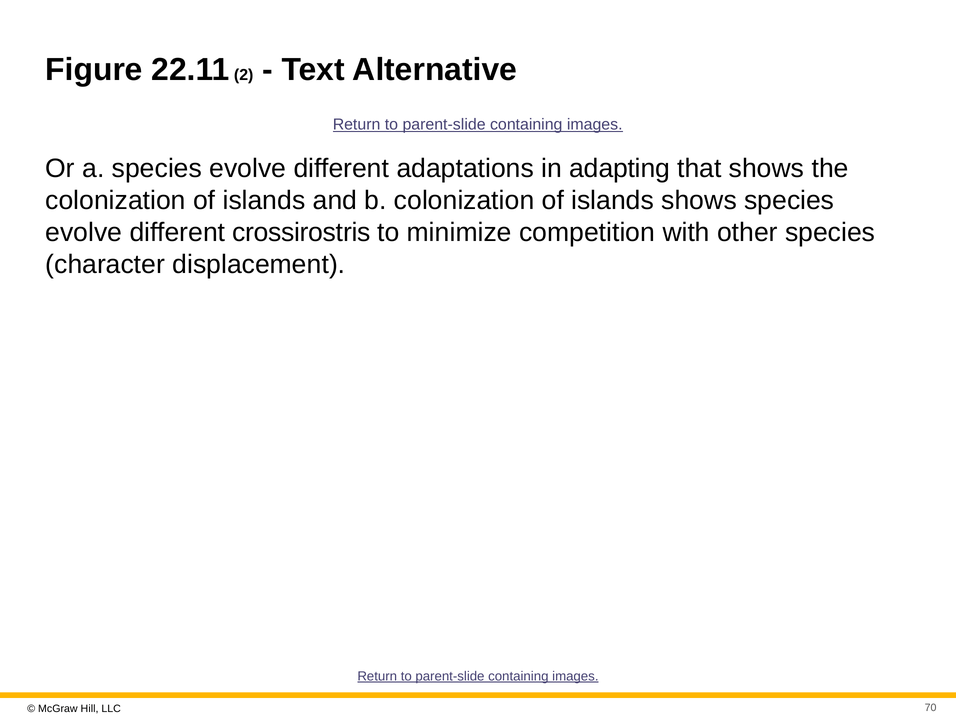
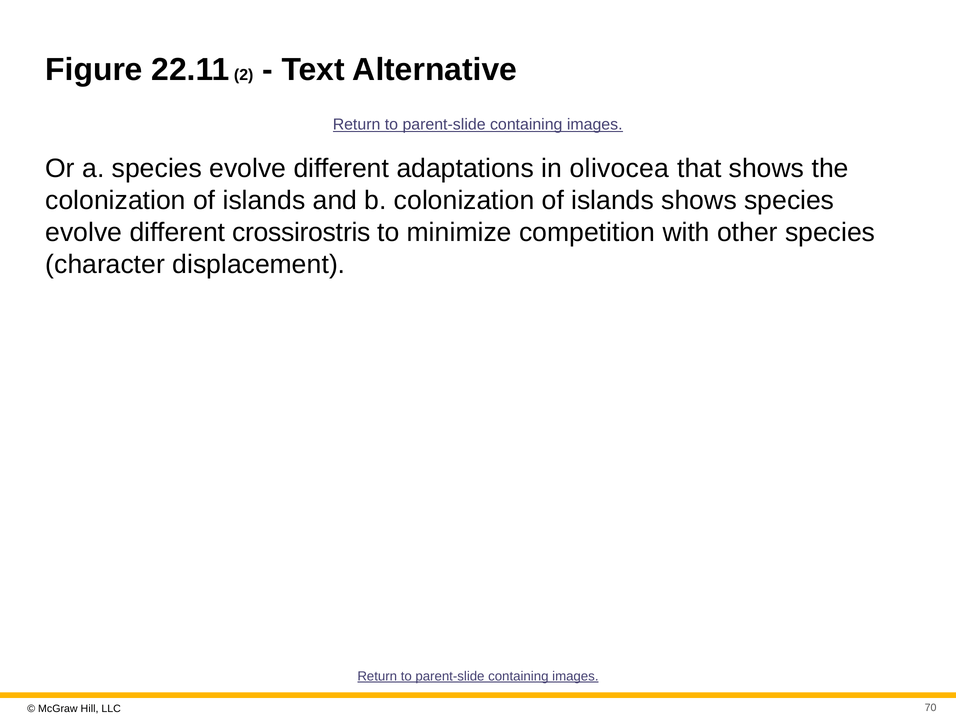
adapting: adapting -> olivocea
